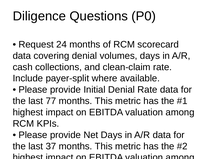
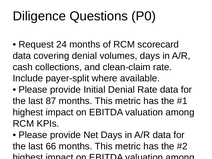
77: 77 -> 87
37: 37 -> 66
